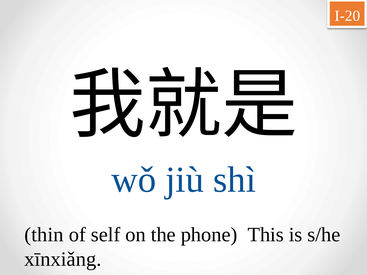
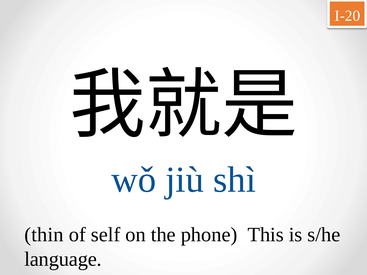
xīnxiǎng: xīnxiǎng -> language
